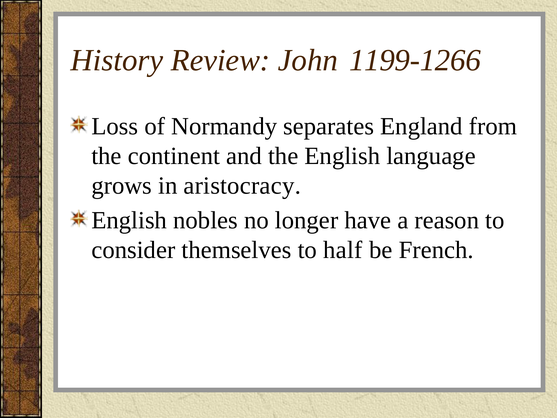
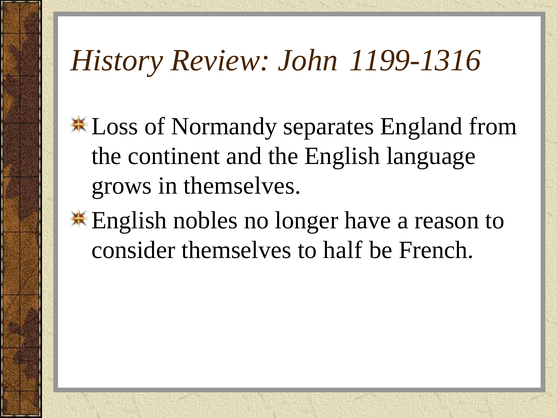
1199-1266: 1199-1266 -> 1199-1316
in aristocracy: aristocracy -> themselves
